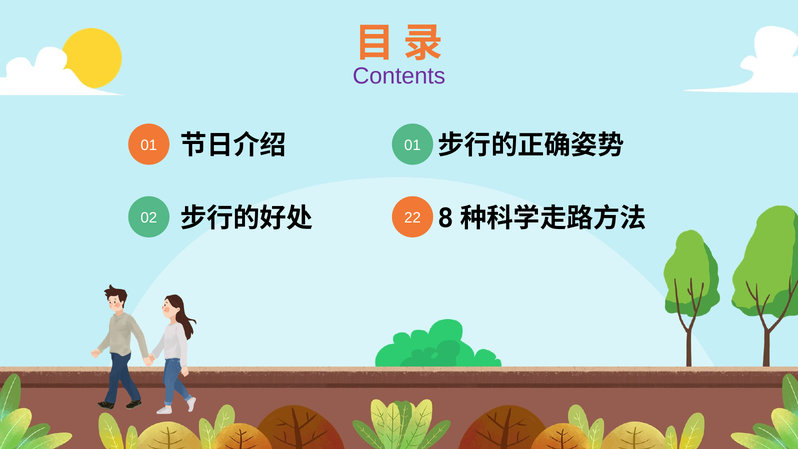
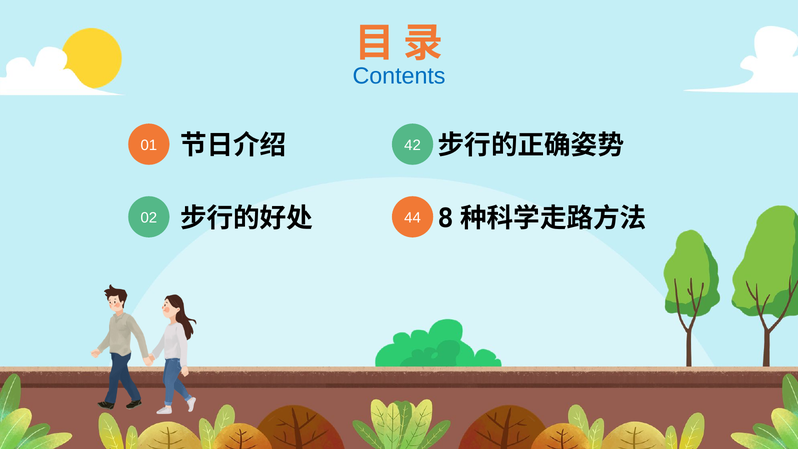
Contents colour: purple -> blue
01 01: 01 -> 42
22: 22 -> 44
